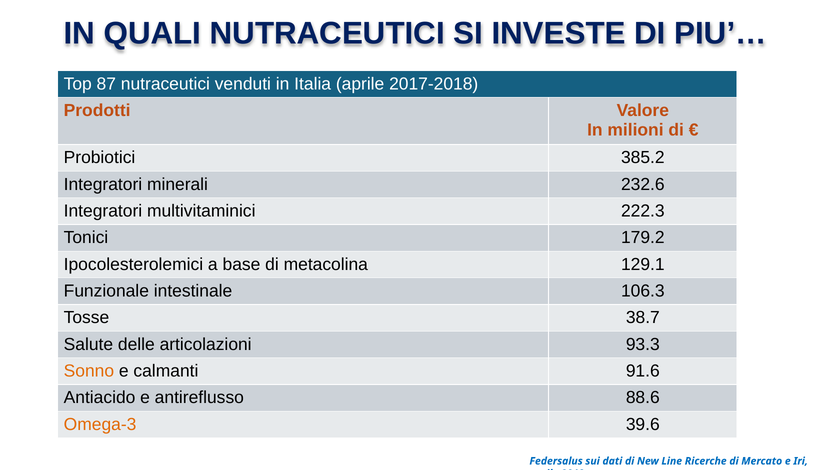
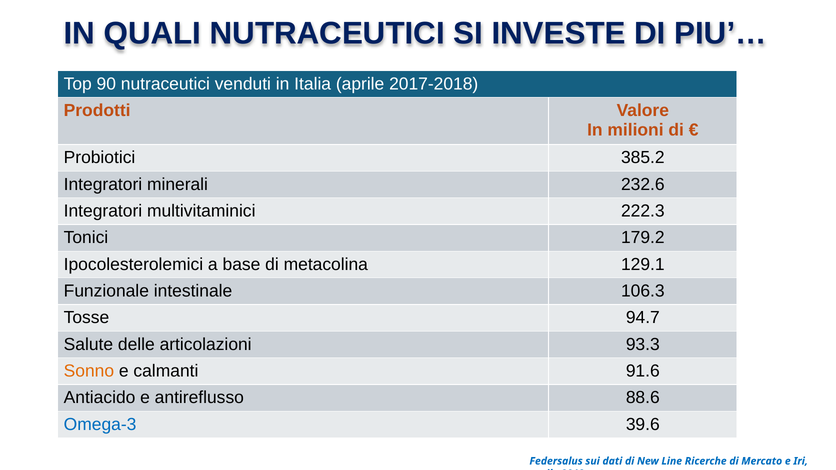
87: 87 -> 90
38.7: 38.7 -> 94.7
Omega-3 colour: orange -> blue
